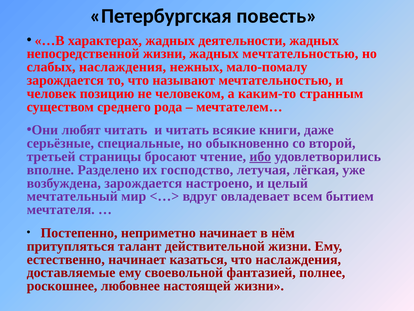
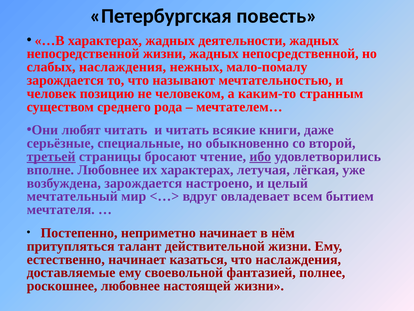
жизни жадных мечтательностью: мечтательностью -> непосредственной
третьей underline: none -> present
вполне Разделено: Разделено -> Любовнее
их господство: господство -> характерах
